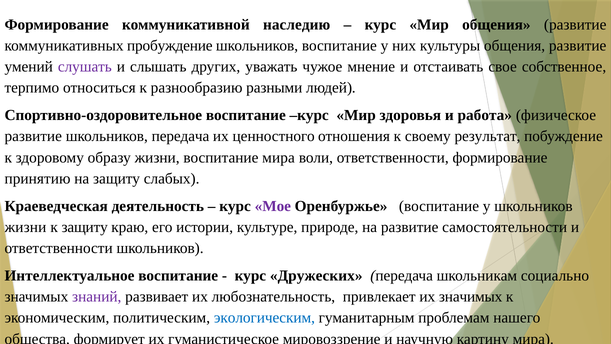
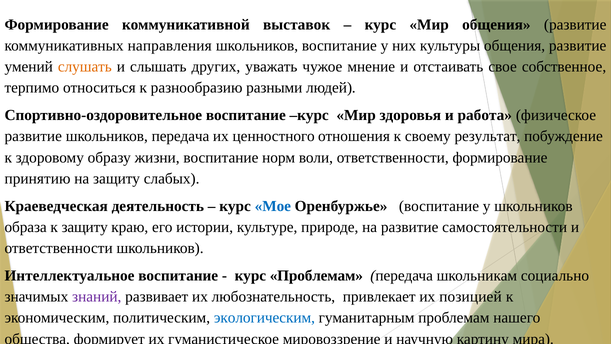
наследию: наследию -> выставок
пробуждение: пробуждение -> направления
слушать colour: purple -> orange
воспитание мира: мира -> норм
Мое colour: purple -> blue
жизни at (26, 227): жизни -> образа
курс Дружеских: Дружеских -> Проблемам
их значимых: значимых -> позицией
